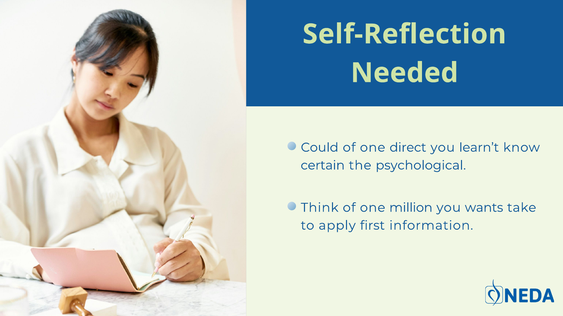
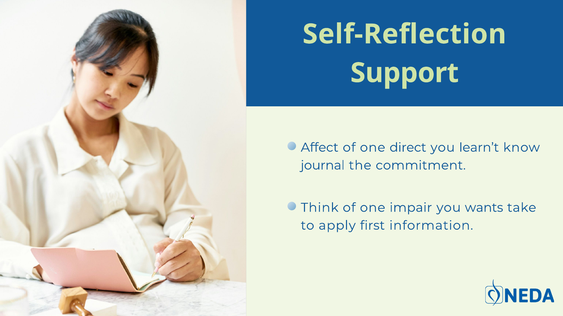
Needed: Needed -> Support
Could: Could -> Affect
certain: certain -> journal
psychological: psychological -> commitment
million: million -> impair
